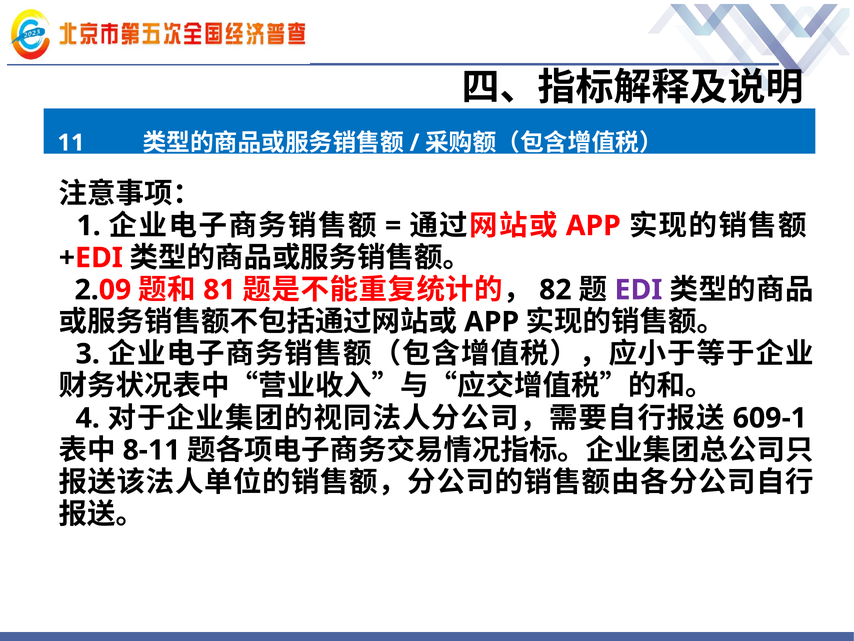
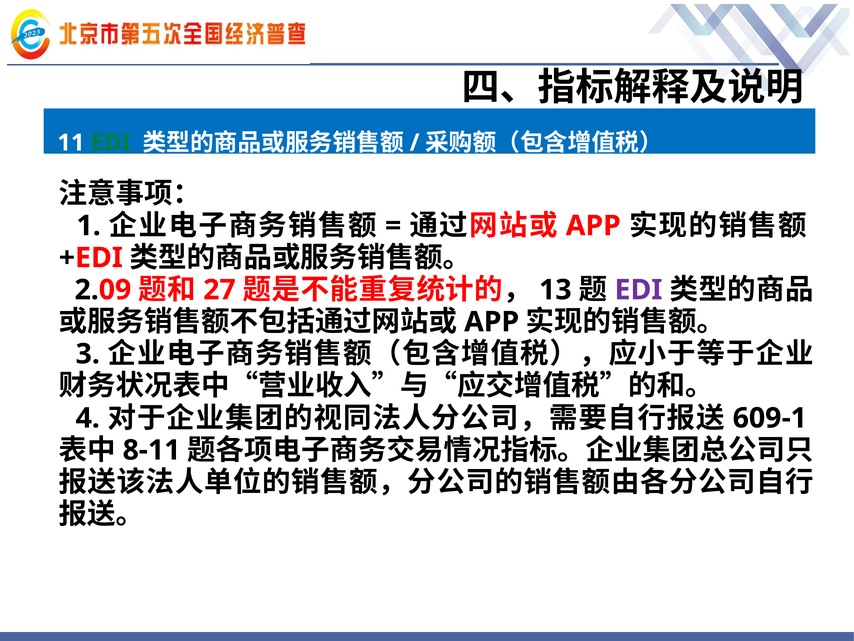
EDI at (111, 143) colour: blue -> green
81: 81 -> 27
82: 82 -> 13
